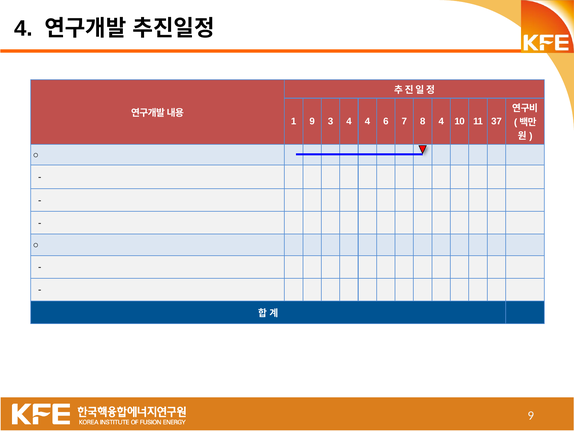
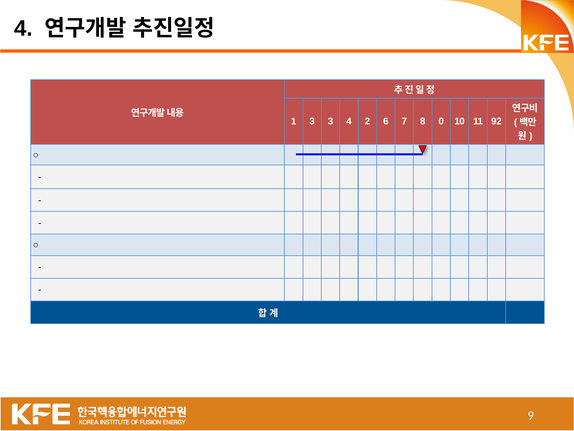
1 9: 9 -> 3
4 4: 4 -> 2
8 4: 4 -> 0
37: 37 -> 92
